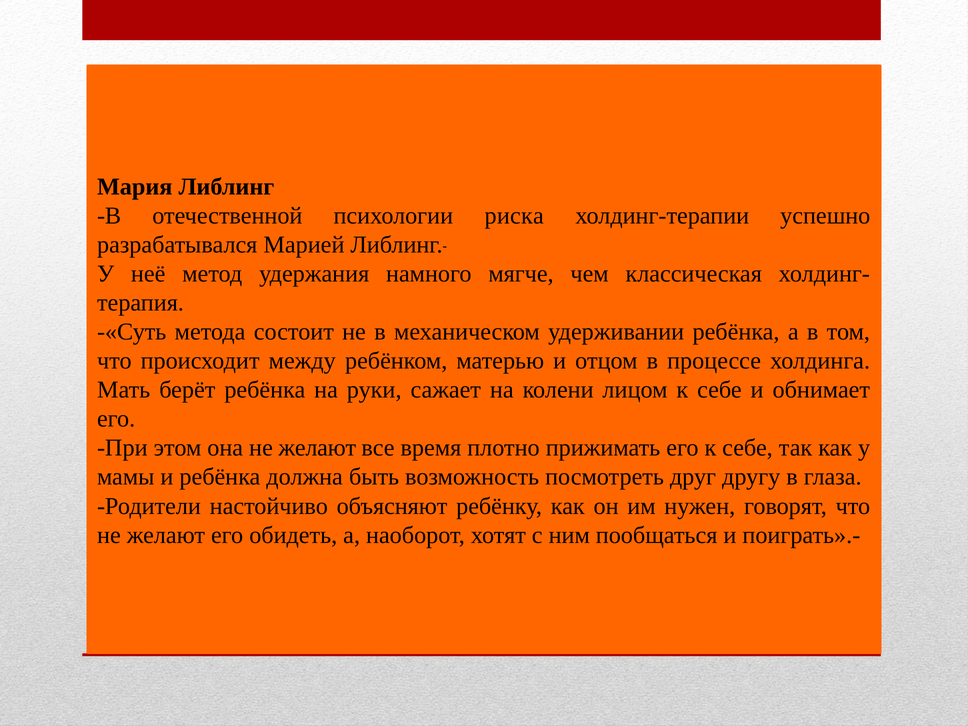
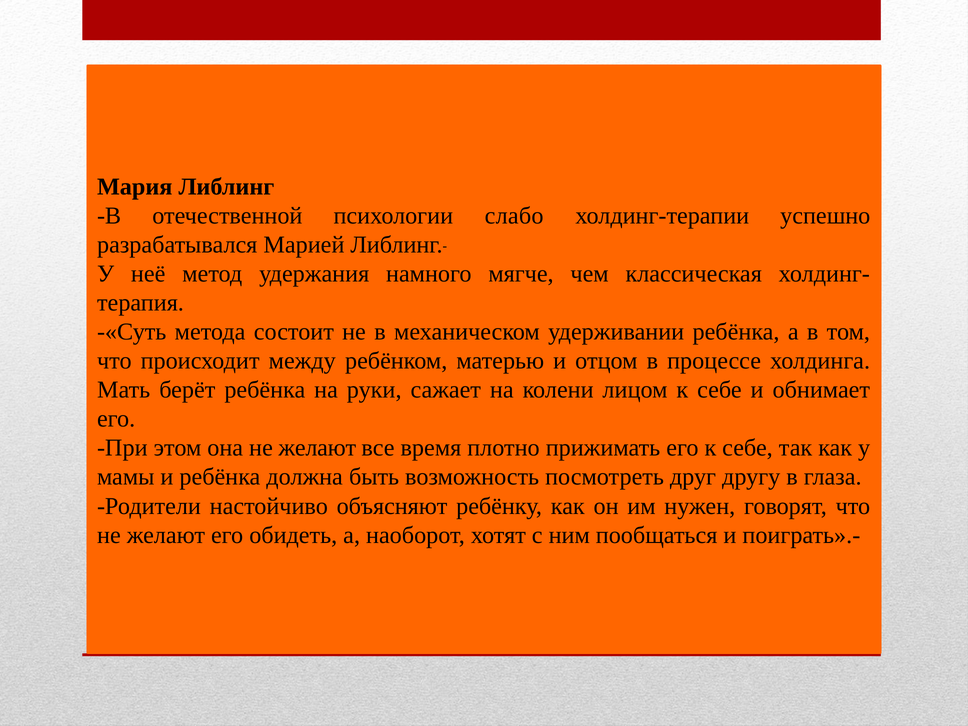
риска: риска -> слабо
